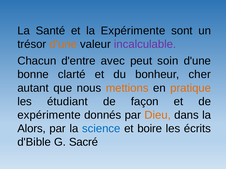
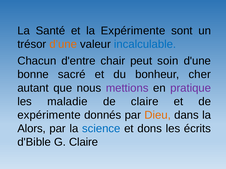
incalculable colour: purple -> blue
avec: avec -> chair
clarté: clarté -> sacré
mettions colour: orange -> purple
pratique colour: orange -> purple
étudiant: étudiant -> maladie
de façon: façon -> claire
boire: boire -> dons
G Sacré: Sacré -> Claire
